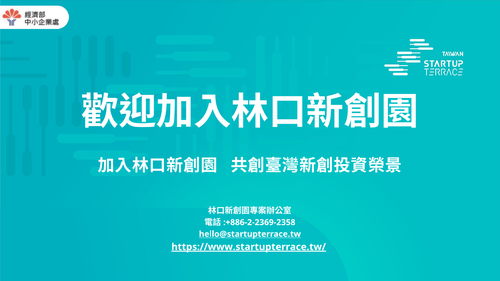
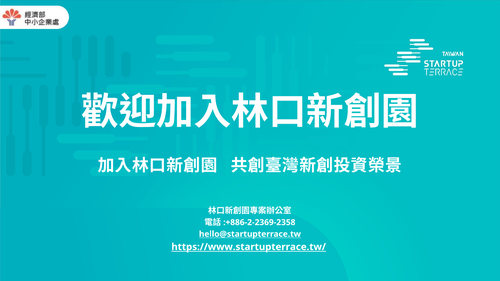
https://www.startupterrace.tw/ underline: present -> none
